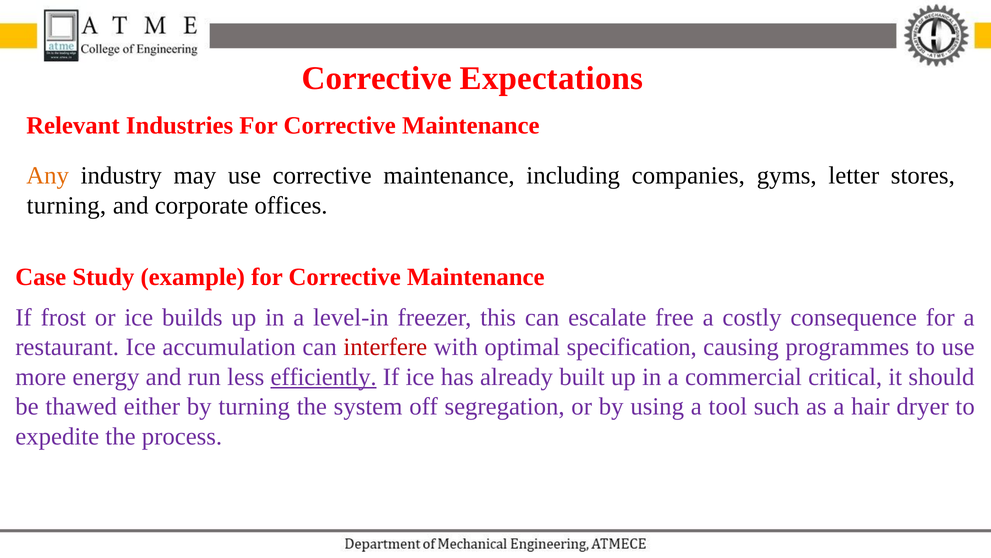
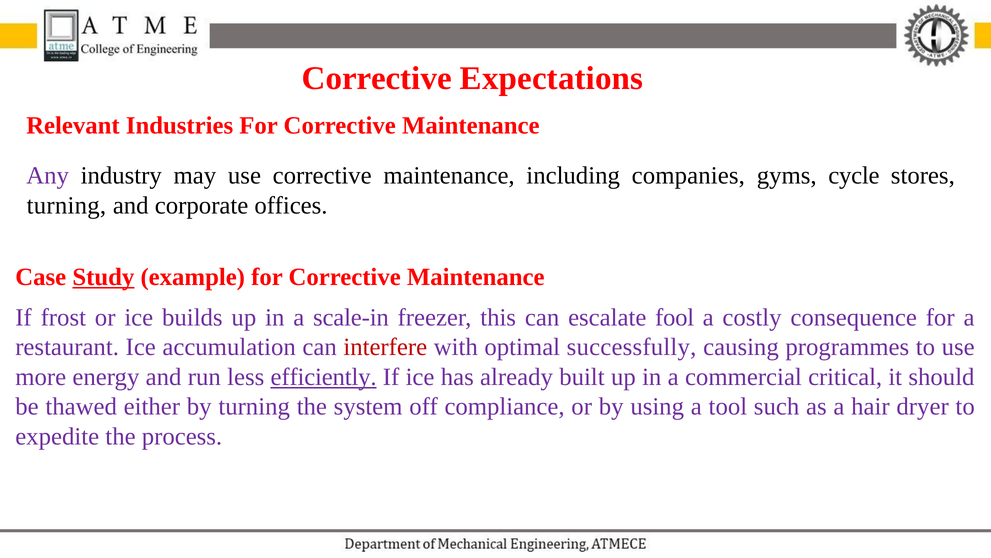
Any colour: orange -> purple
letter: letter -> cycle
Study underline: none -> present
level-in: level-in -> scale-in
free: free -> fool
specification: specification -> successfully
segregation: segregation -> compliance
